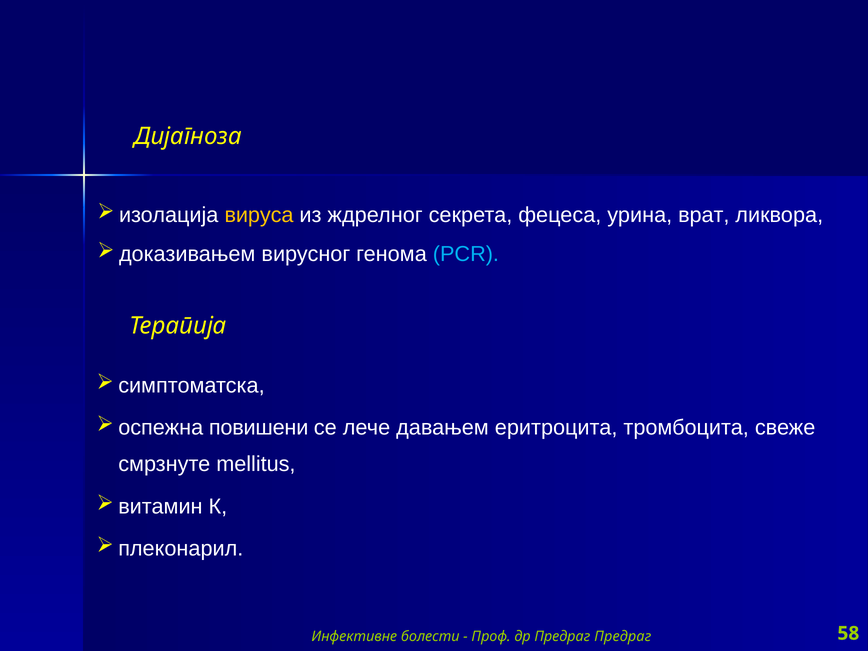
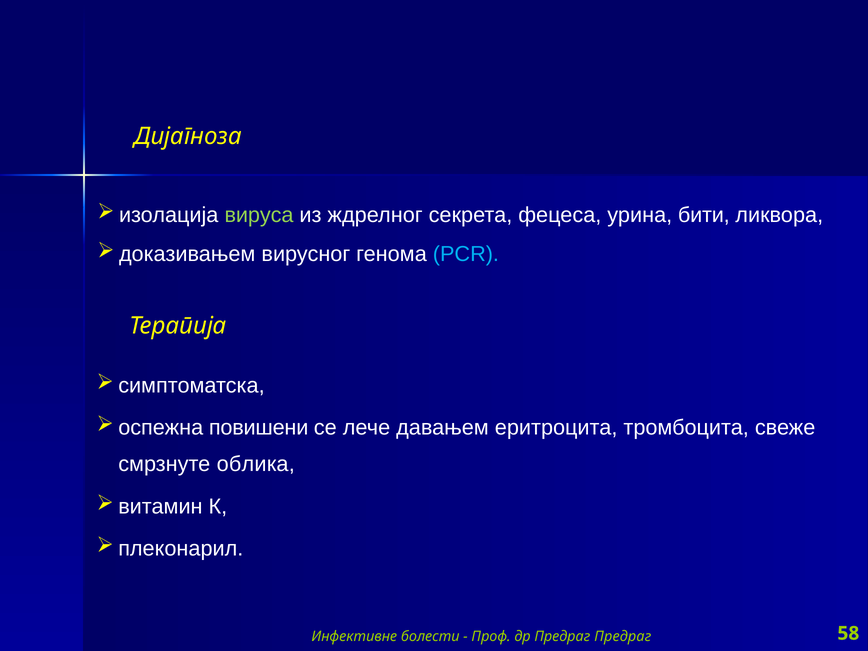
вируса colour: yellow -> light green
врат: врат -> бити
mellitus: mellitus -> облика
